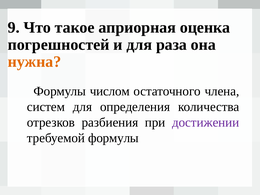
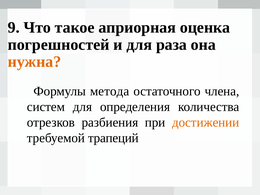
числом: числом -> метода
достижении colour: purple -> orange
требуемой формулы: формулы -> трапеций
